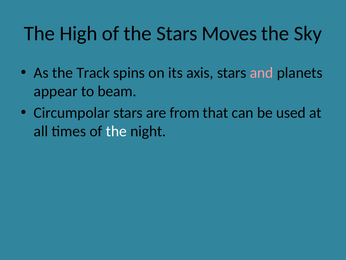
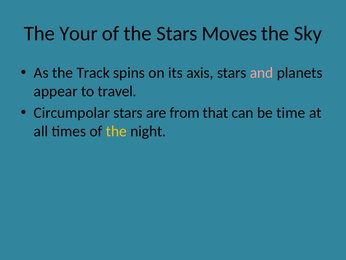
High: High -> Your
beam: beam -> travel
used: used -> time
the at (116, 131) colour: white -> yellow
